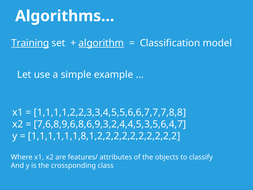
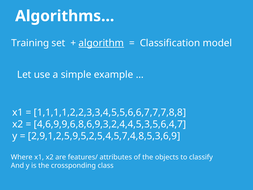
Training underline: present -> none
7,6,8,9,6,8,6,9,3,2,4,4,5,3,5,6,4,7: 7,6,8,9,6,8,6,9,3,2,4,4,5,3,5,6,4,7 -> 4,6,9,9,6,8,6,9,3,2,4,4,5,3,5,6,4,7
1,1,1,1,1,1,8,1,2,2,2,2,2,2,2,2,2,2: 1,1,1,1,1,1,8,1,2,2,2,2,2,2,2,2,2,2 -> 2,9,1,2,5,9,5,2,5,4,5,7,4,8,5,3,6,9
